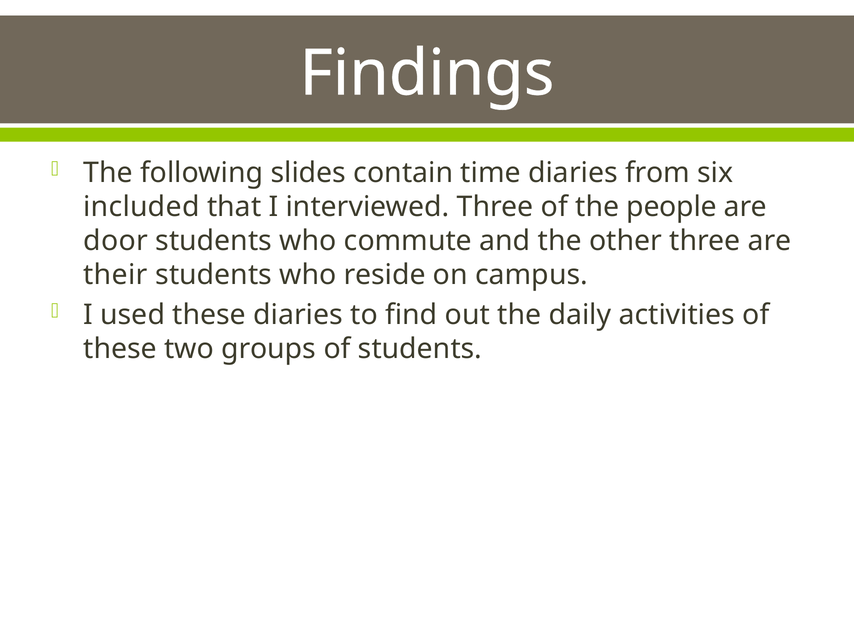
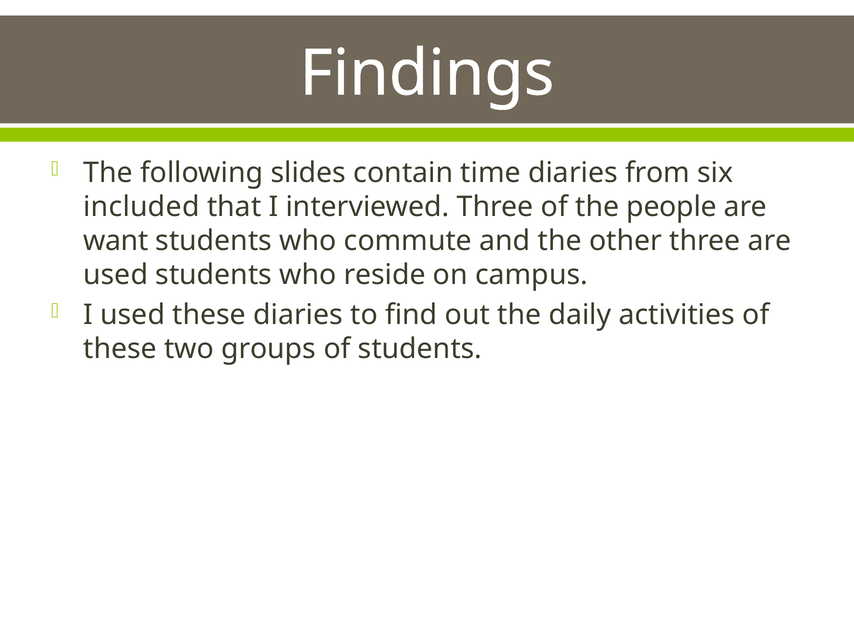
door: door -> want
their at (116, 275): their -> used
